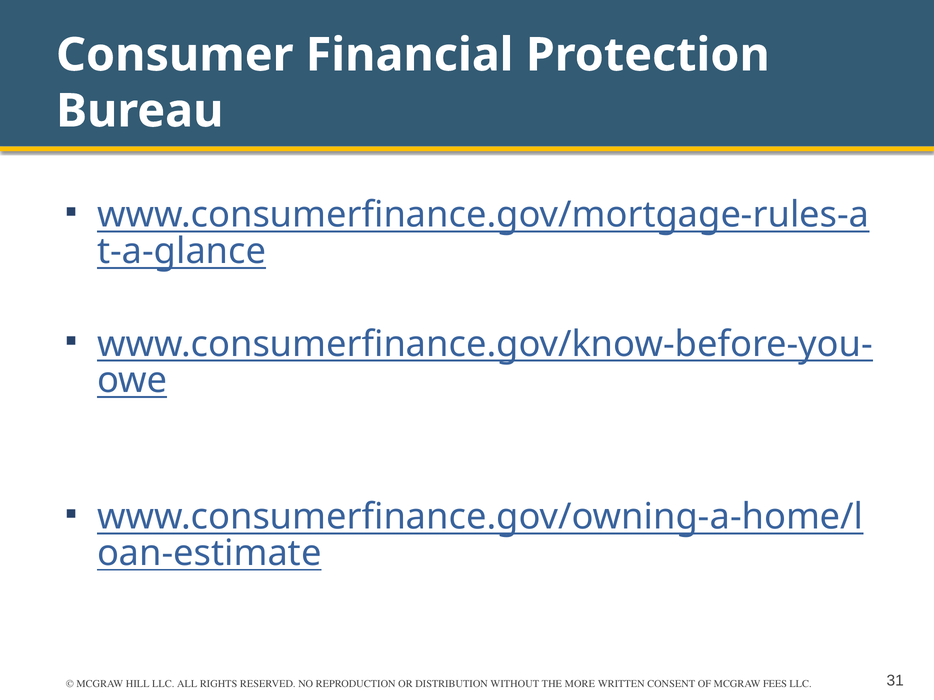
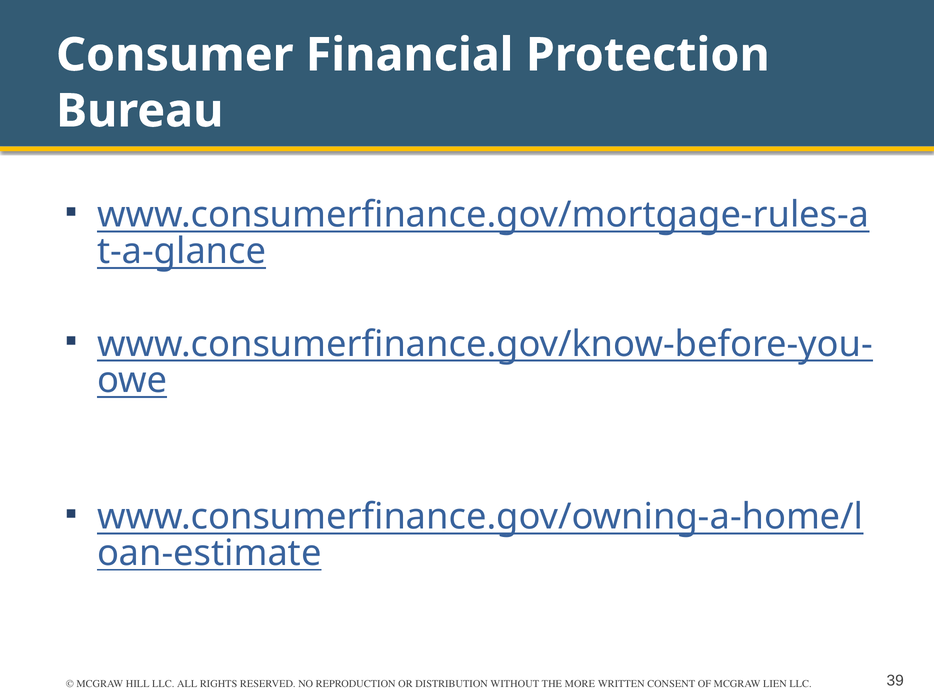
FEES: FEES -> LIEN
31: 31 -> 39
